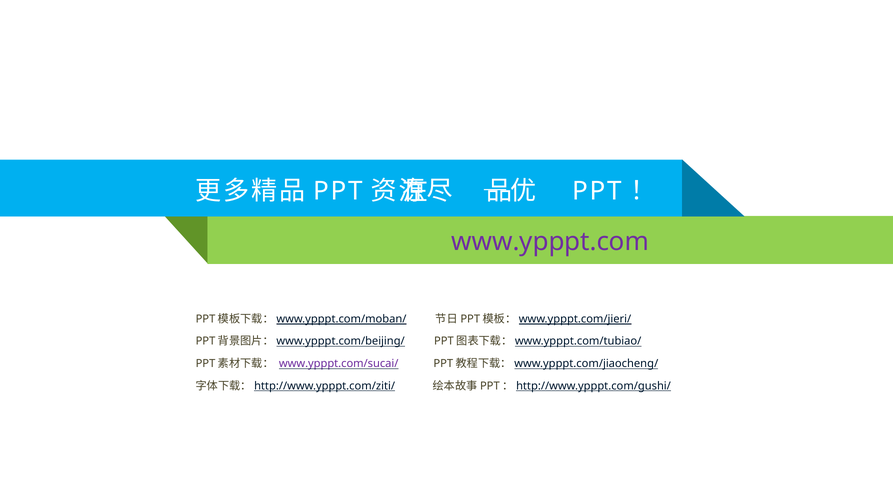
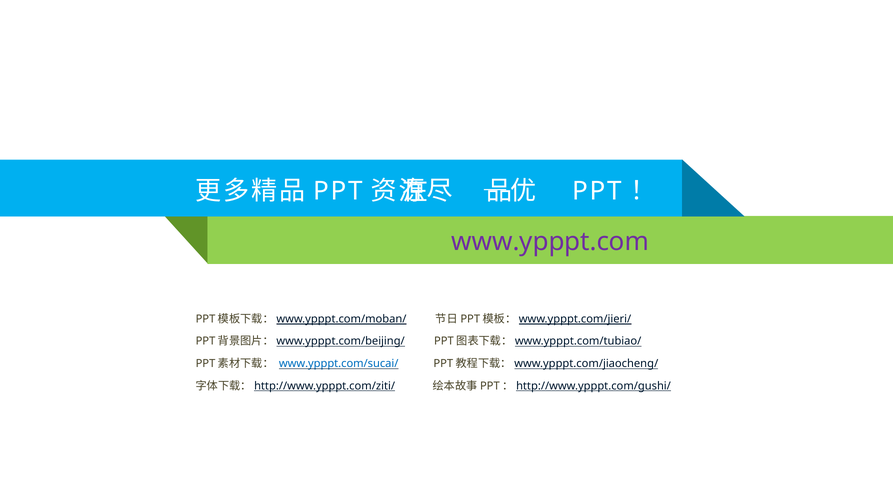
www.ypppt.com/sucai/ colour: purple -> blue
